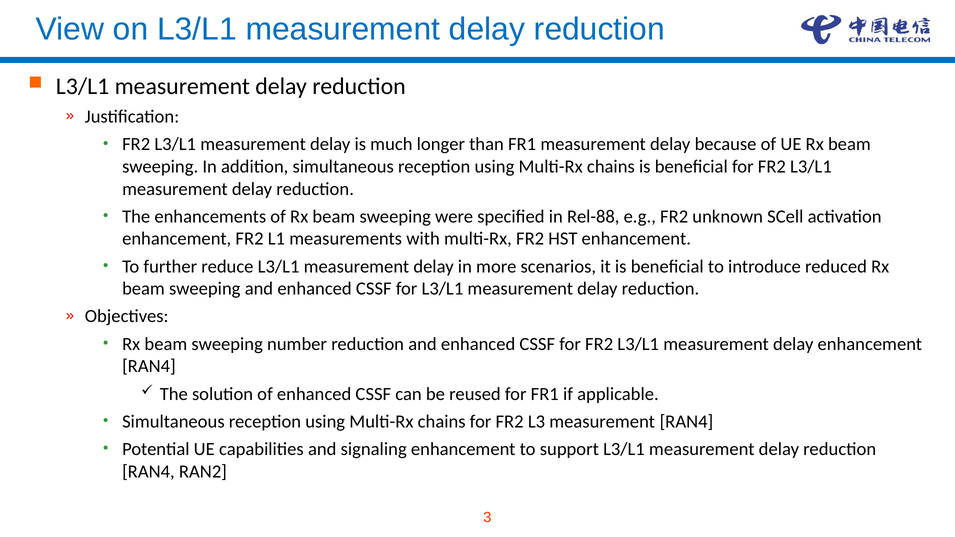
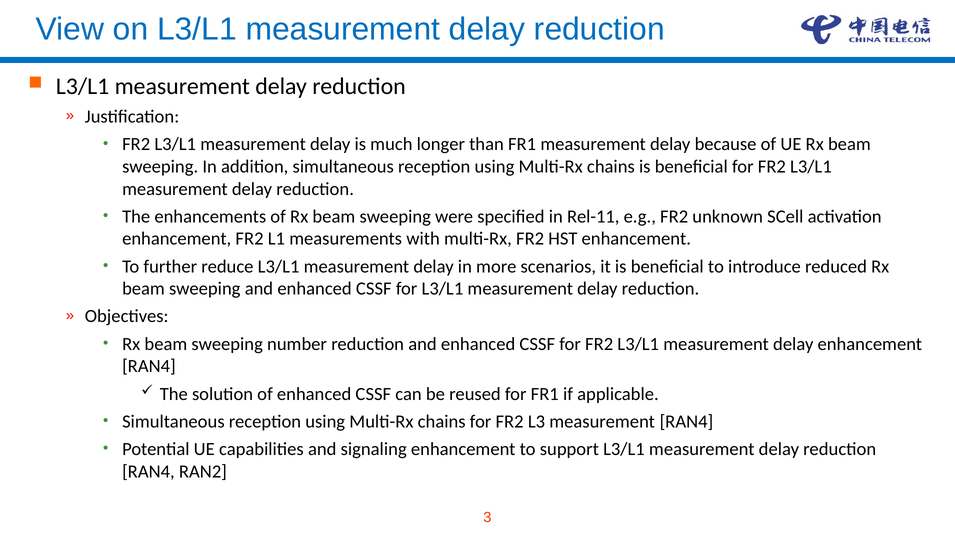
Rel-88: Rel-88 -> Rel-11
